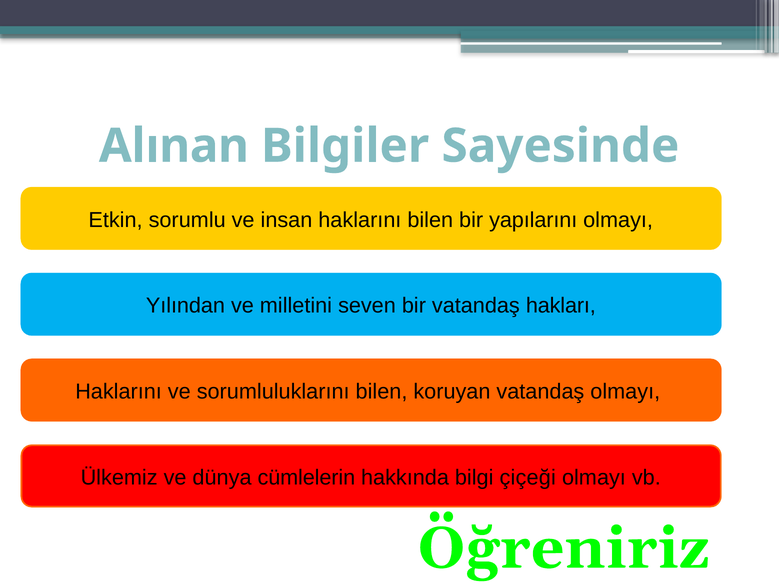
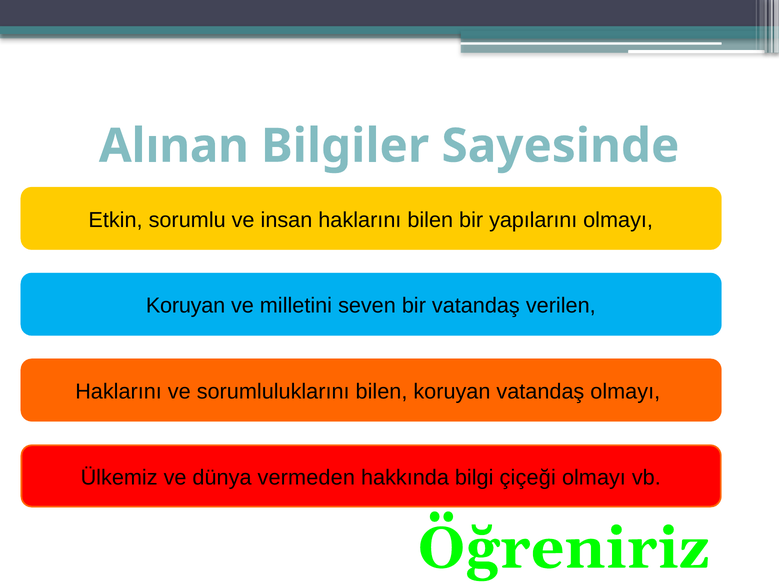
Yılından at (185, 306): Yılından -> Koruyan
hakları: hakları -> verilen
cümlelerin: cümlelerin -> vermeden
